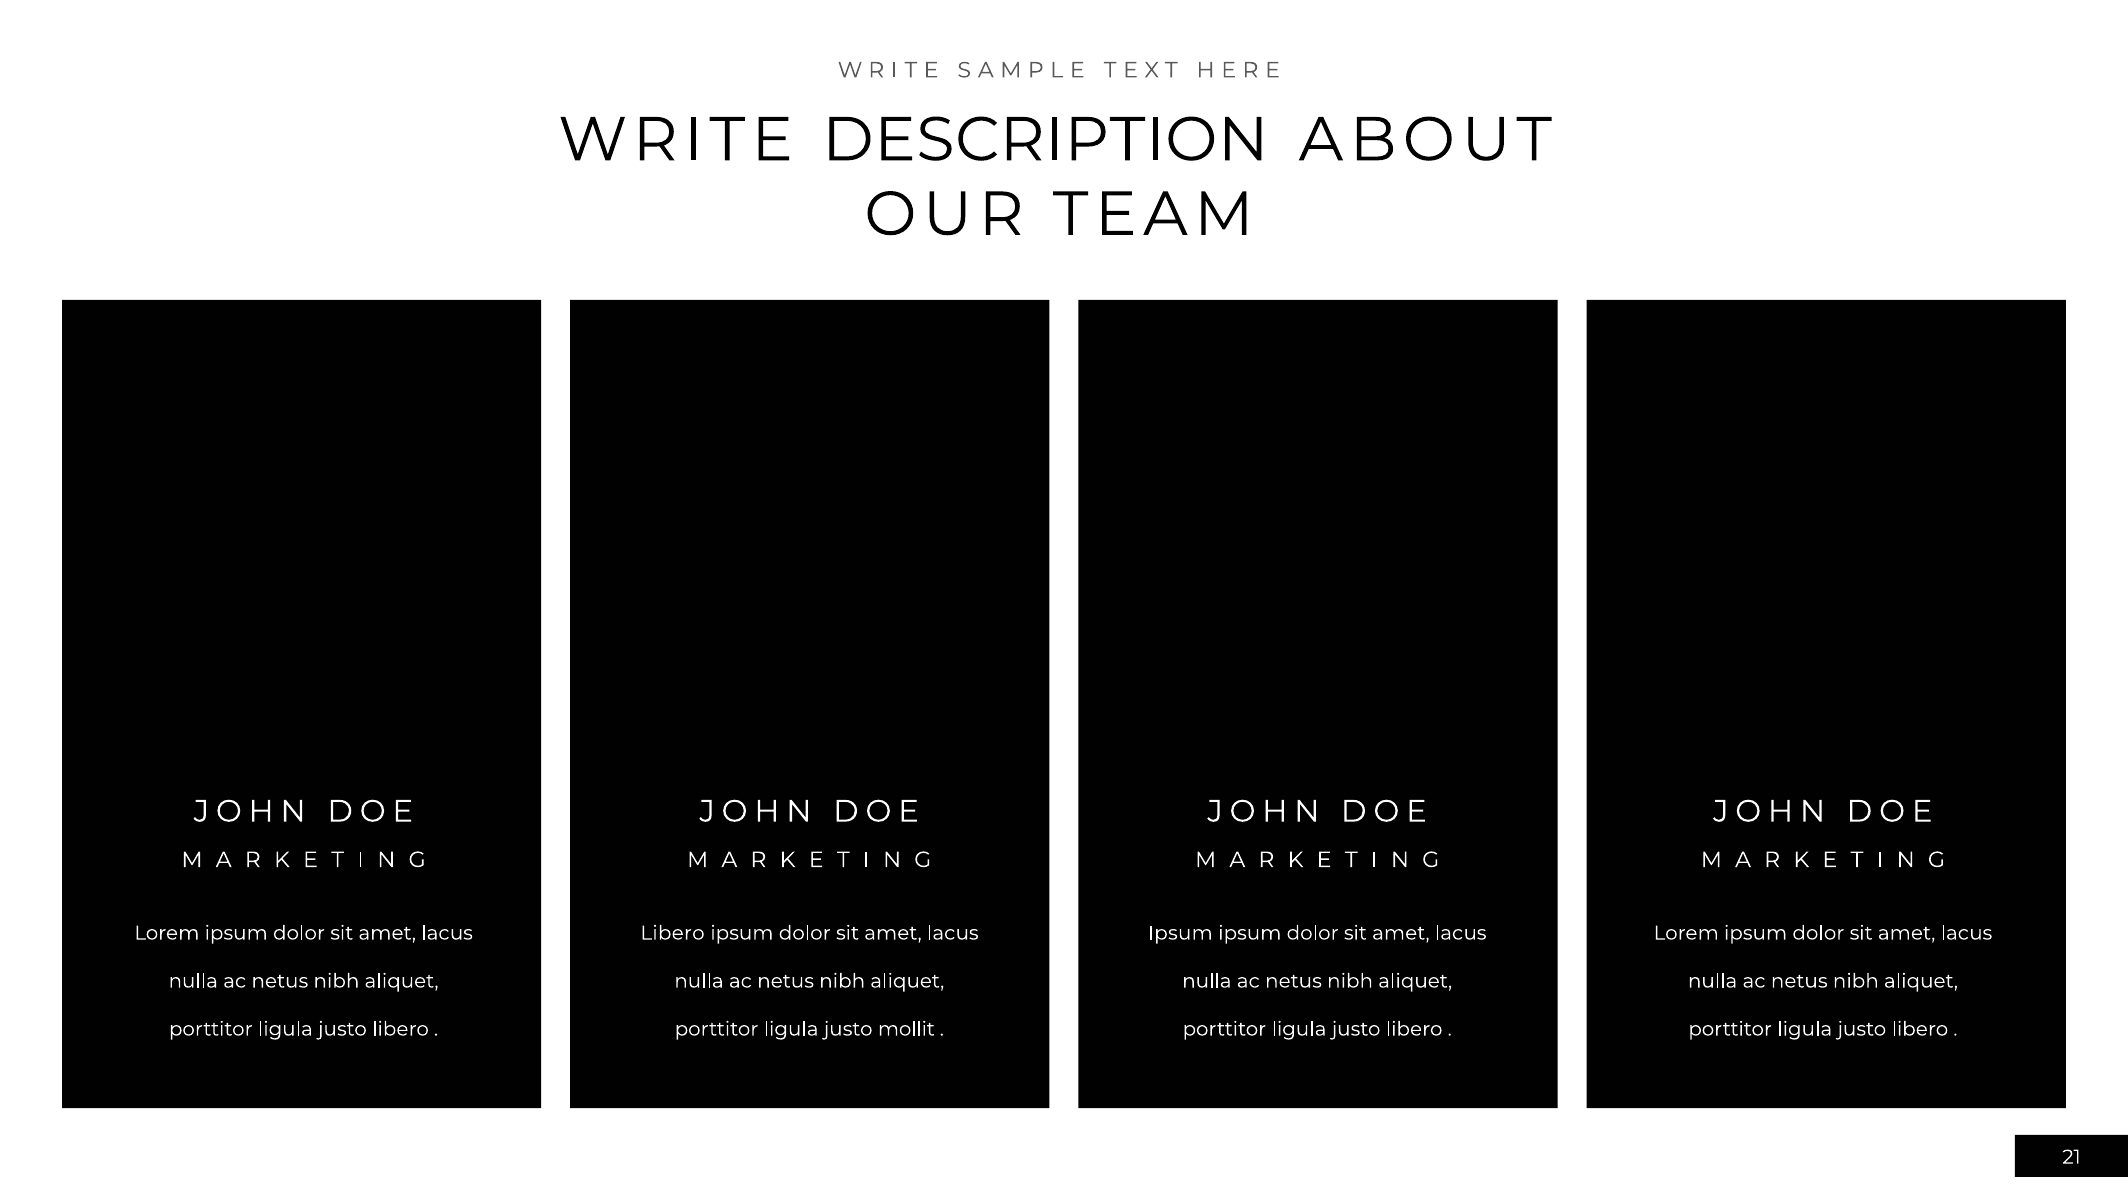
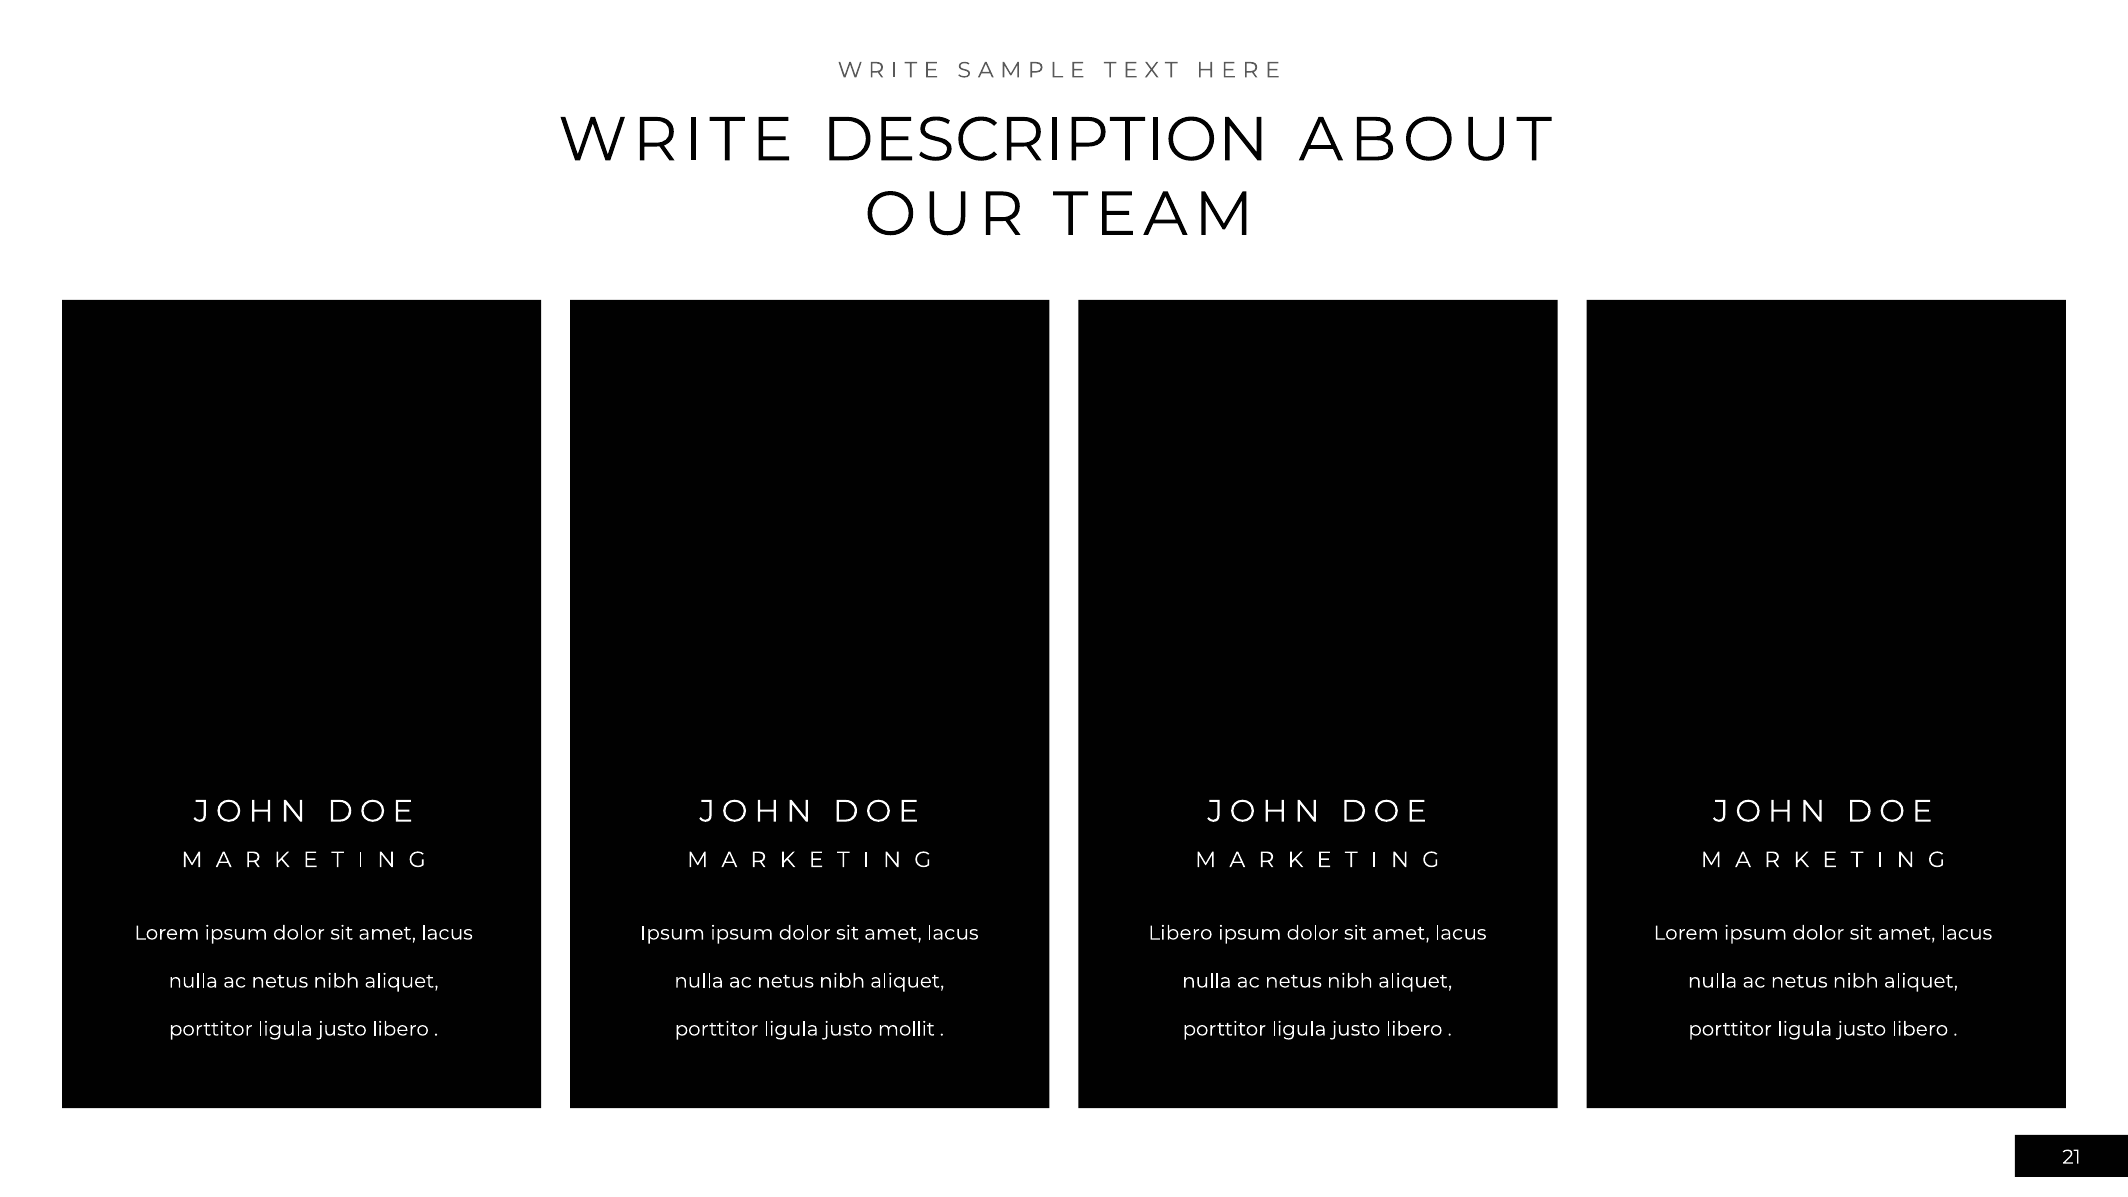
Libero at (673, 933): Libero -> Ipsum
Ipsum at (1180, 933): Ipsum -> Libero
